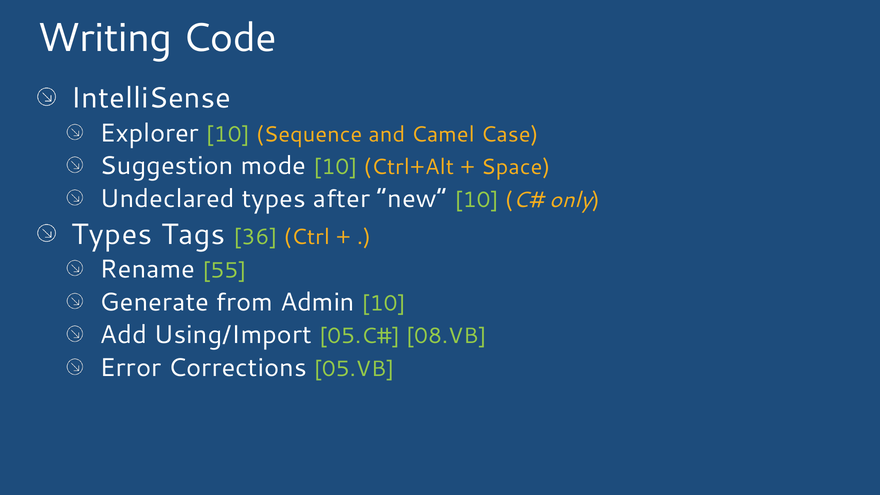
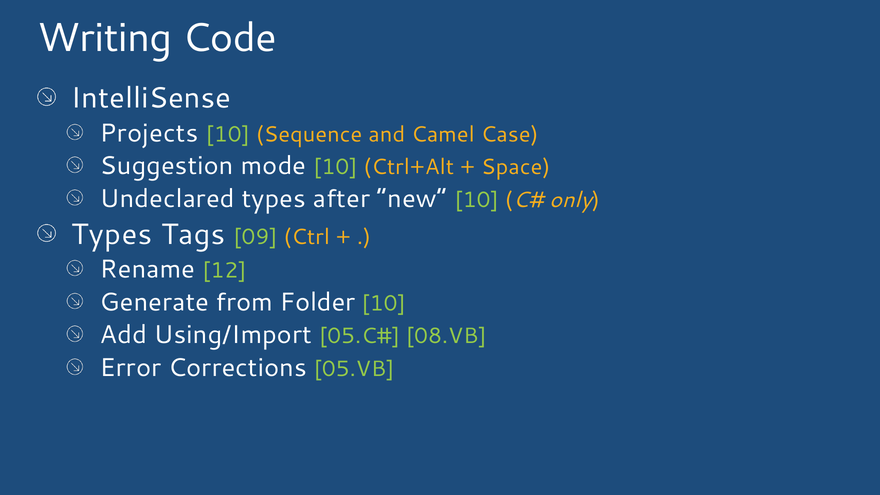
Explorer: Explorer -> Projects
36: 36 -> 09
55: 55 -> 12
Admin: Admin -> Folder
